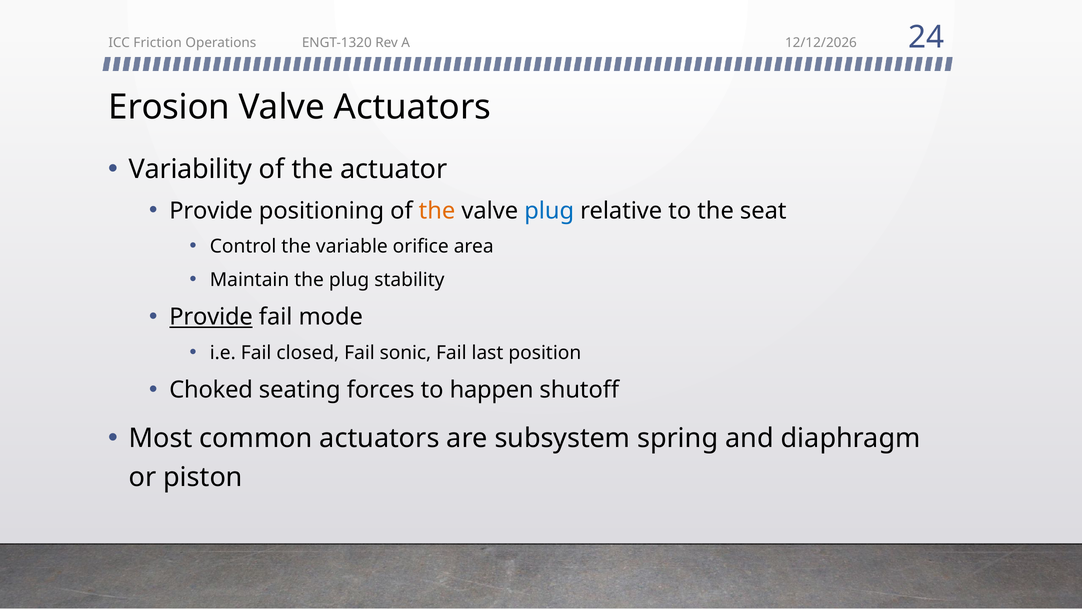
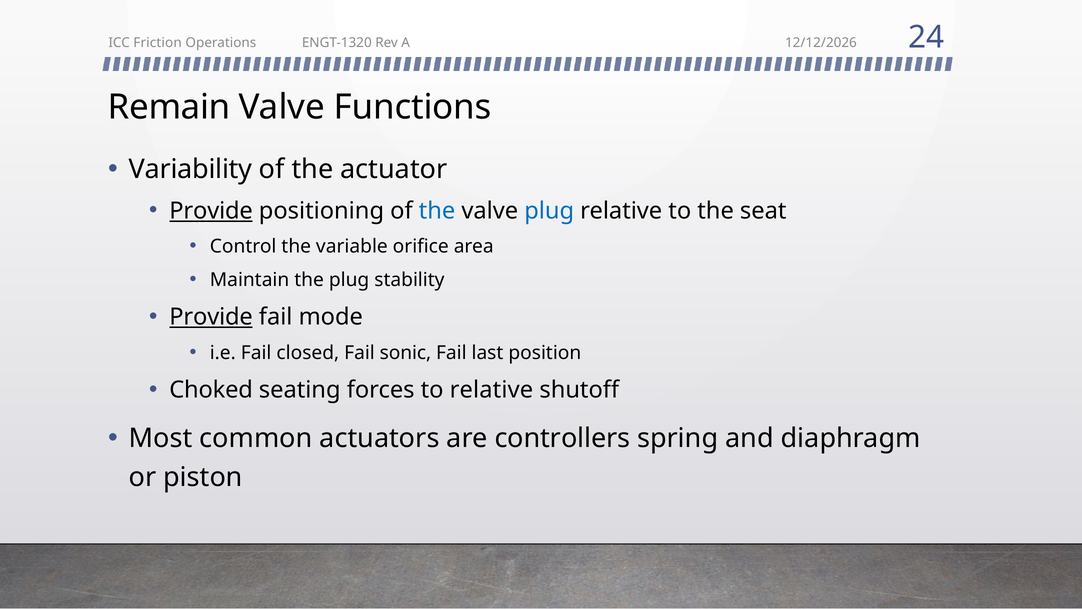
Erosion: Erosion -> Remain
Valve Actuators: Actuators -> Functions
Provide at (211, 211) underline: none -> present
the at (437, 211) colour: orange -> blue
to happen: happen -> relative
subsystem: subsystem -> controllers
